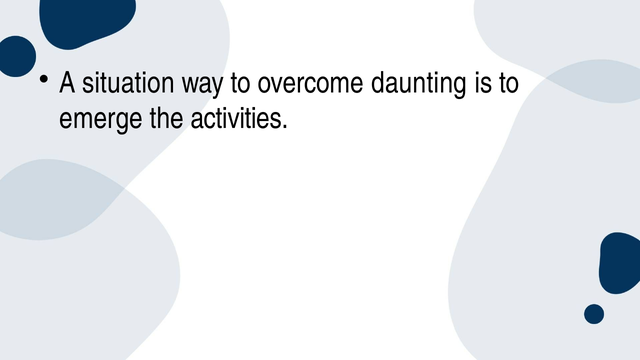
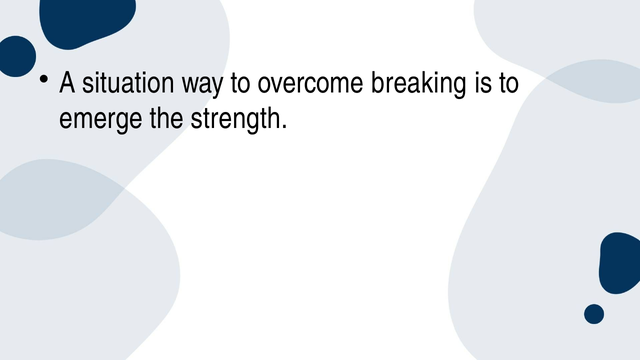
daunting: daunting -> breaking
activities: activities -> strength
